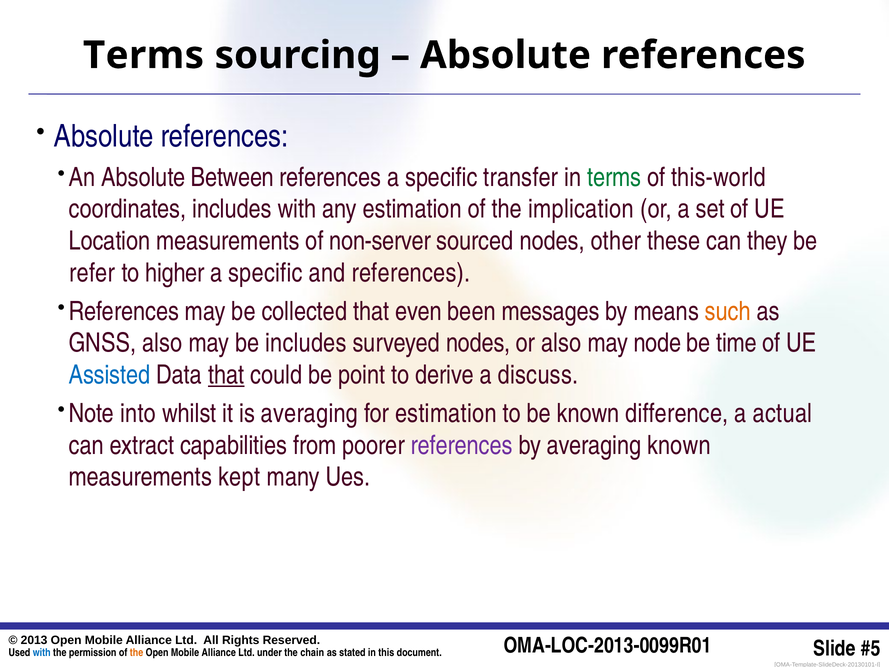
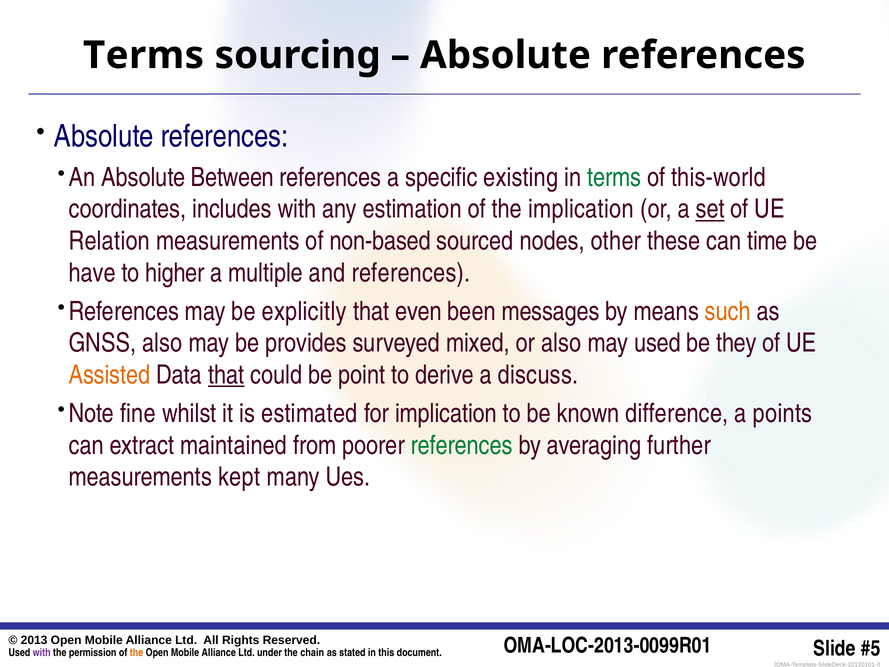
transfer: transfer -> existing
set underline: none -> present
Location: Location -> Relation
non-server: non-server -> non-based
they: they -> time
refer: refer -> have
specific at (266, 273): specific -> multiple
collected: collected -> explicitly
be includes: includes -> provides
surveyed nodes: nodes -> mixed
may node: node -> used
time: time -> they
Assisted colour: blue -> orange
into: into -> fine
is averaging: averaging -> estimated
for estimation: estimation -> implication
actual: actual -> points
capabilities: capabilities -> maintained
references at (462, 445) colour: purple -> green
averaging known: known -> further
with at (42, 652) colour: blue -> purple
